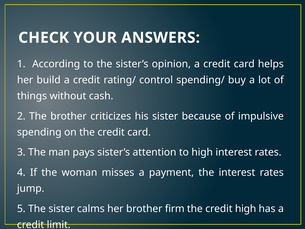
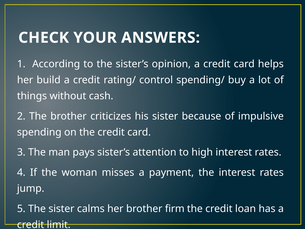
credit high: high -> loan
